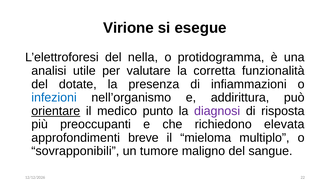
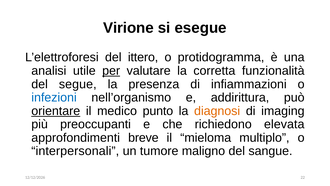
nella: nella -> ittero
per underline: none -> present
dotate: dotate -> segue
diagnosi colour: purple -> orange
risposta: risposta -> imaging
sovrapponibili: sovrapponibili -> interpersonali
